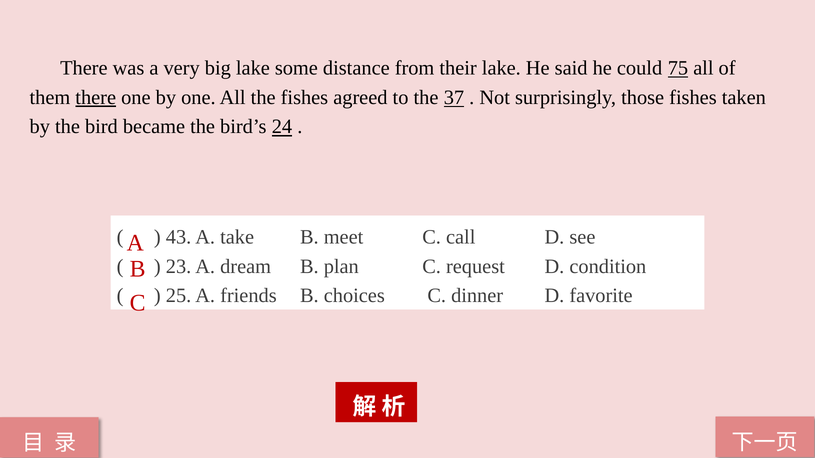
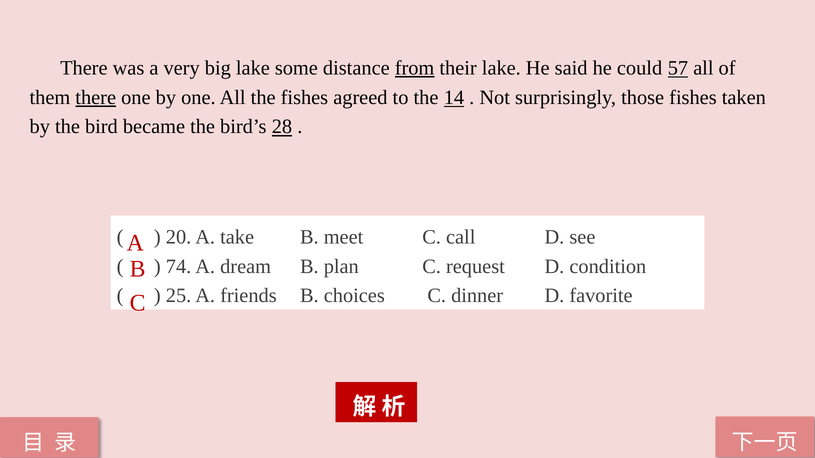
from underline: none -> present
75: 75 -> 57
37: 37 -> 14
24: 24 -> 28
43: 43 -> 20
23: 23 -> 74
